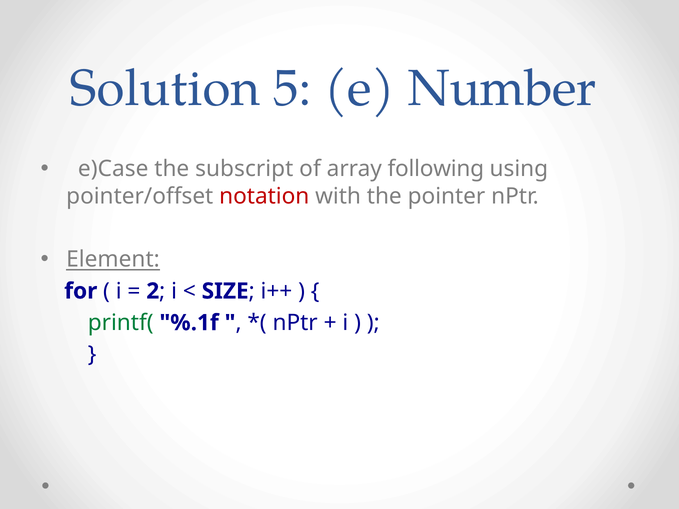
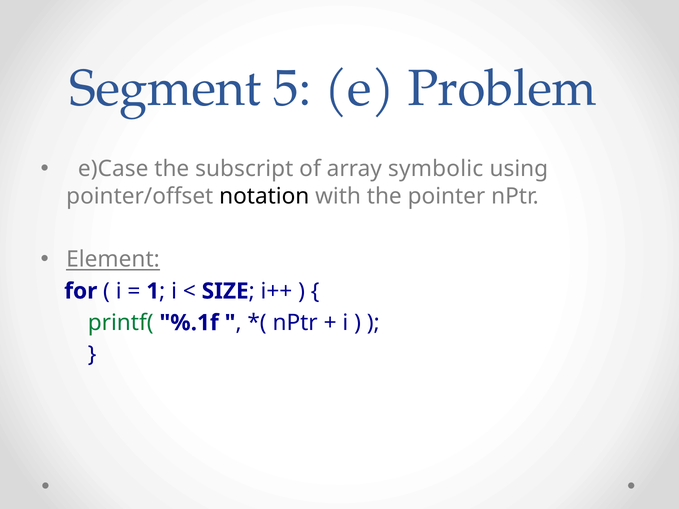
Solution: Solution -> Segment
Number: Number -> Problem
following: following -> symbolic
notation colour: red -> black
2: 2 -> 1
